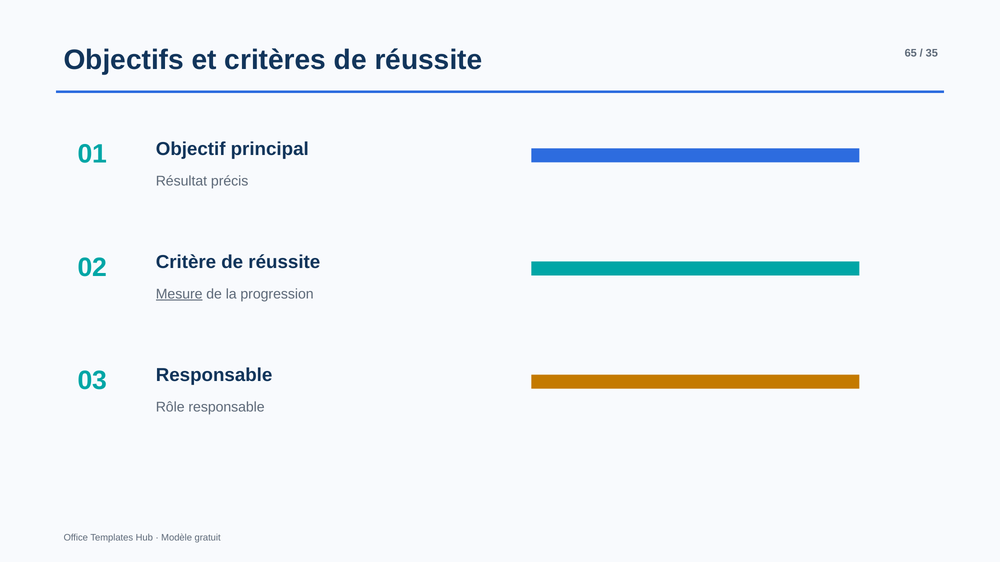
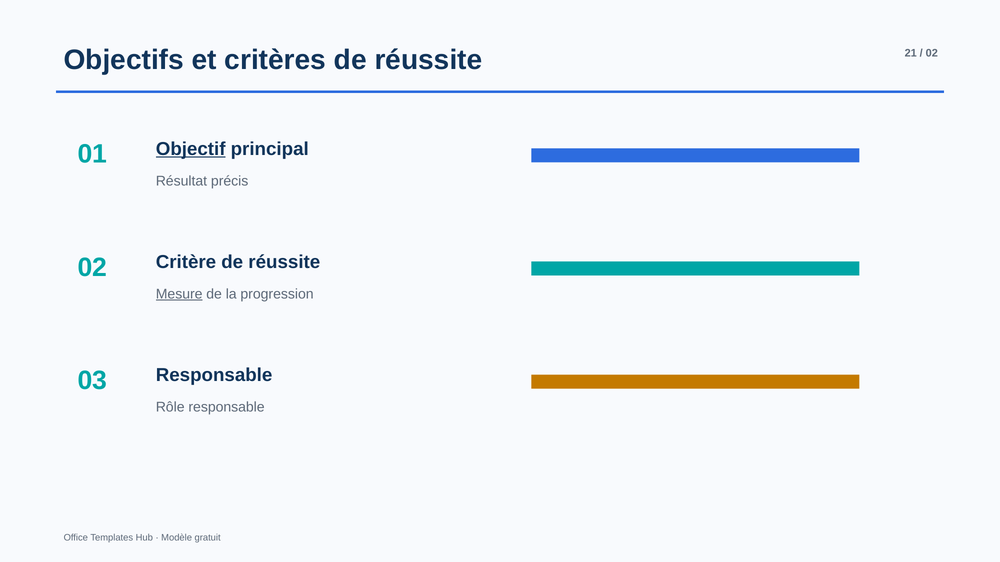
65: 65 -> 21
35 at (932, 53): 35 -> 02
Objectif underline: none -> present
